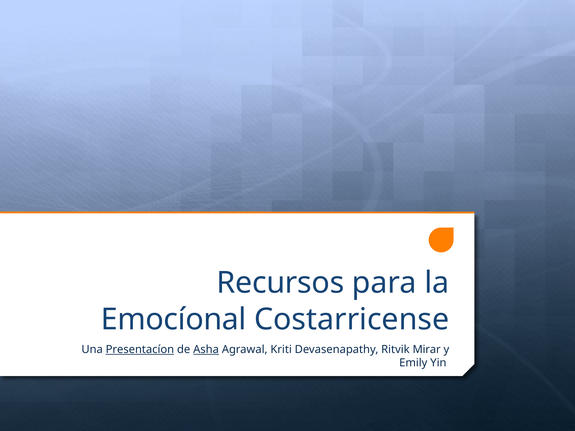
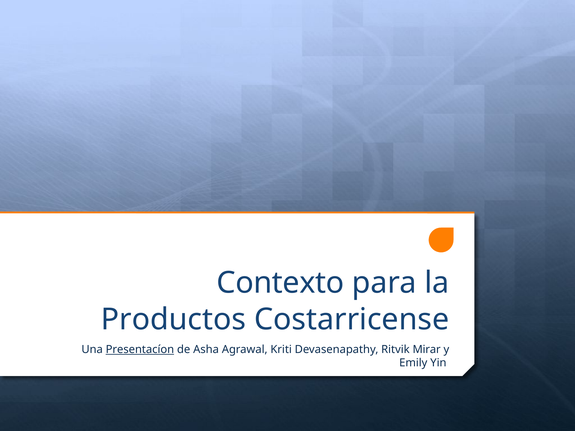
Recursos: Recursos -> Contexto
Emocíonal: Emocíonal -> Productos
Asha underline: present -> none
